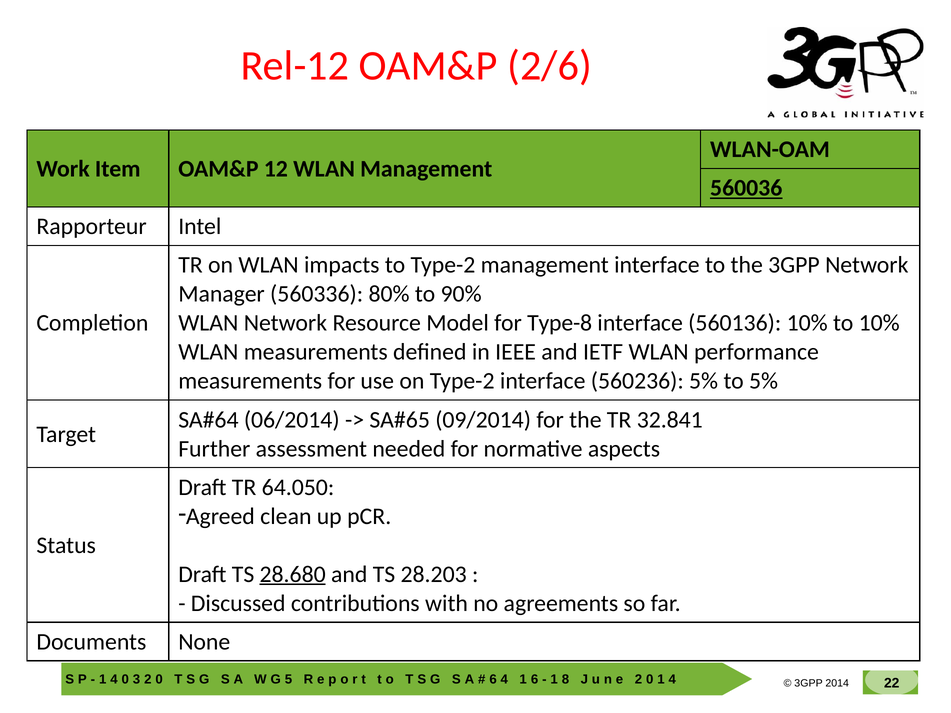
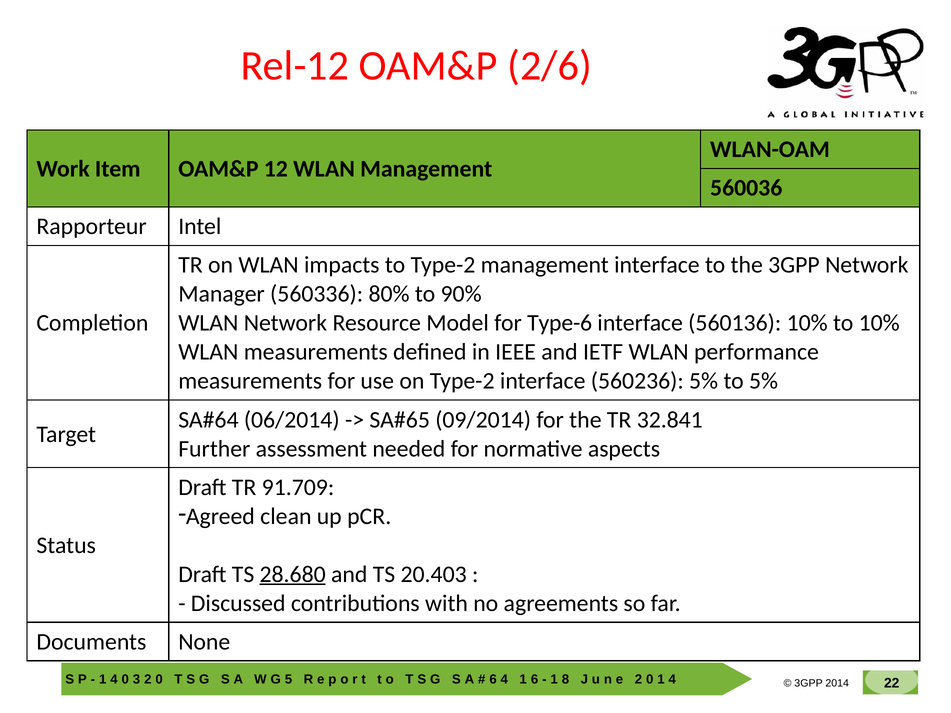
560036 underline: present -> none
Type-8: Type-8 -> Type-6
64.050: 64.050 -> 91.709
28.203: 28.203 -> 20.403
